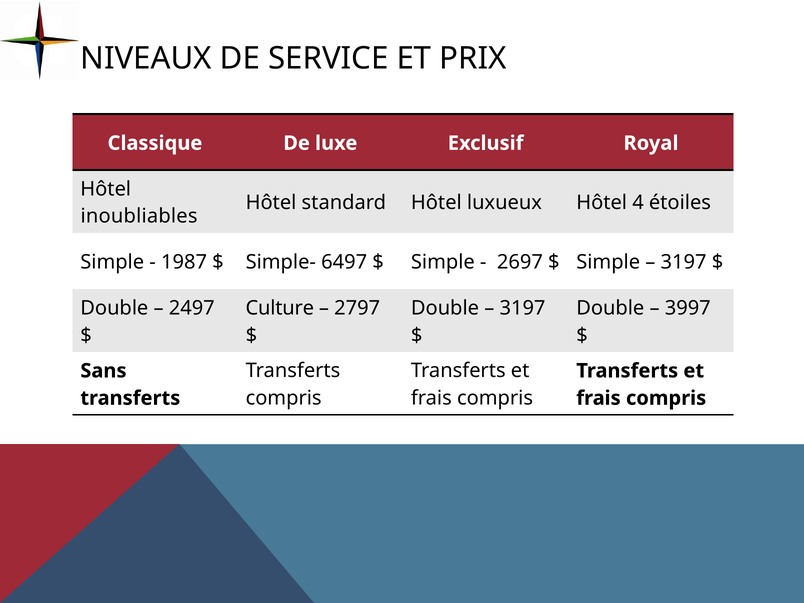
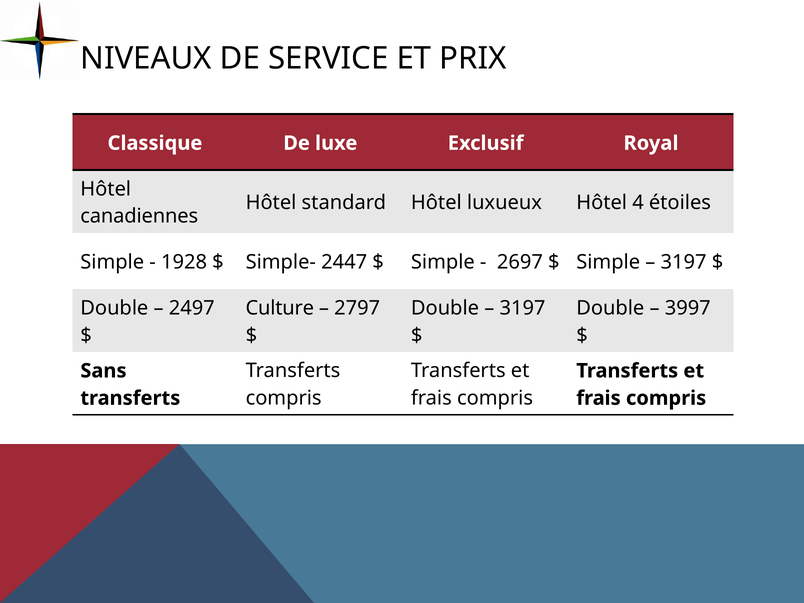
inoubliables: inoubliables -> canadiennes
1987: 1987 -> 1928
6497: 6497 -> 2447
